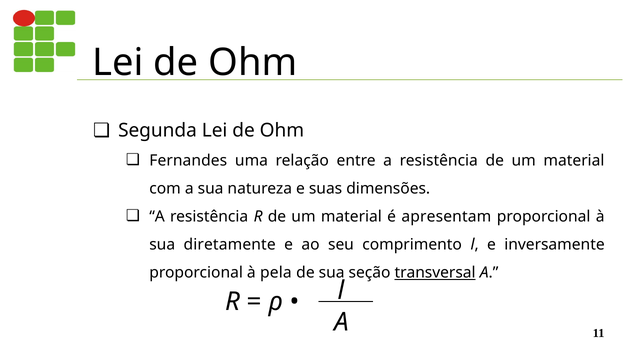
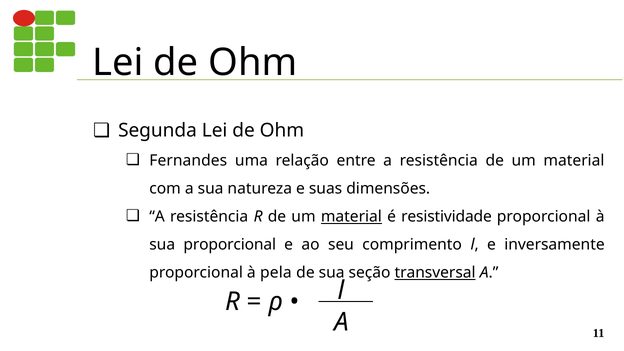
material at (351, 217) underline: none -> present
apresentam: apresentam -> resistividade
sua diretamente: diretamente -> proporcional
